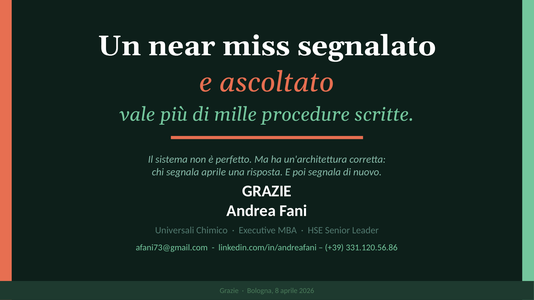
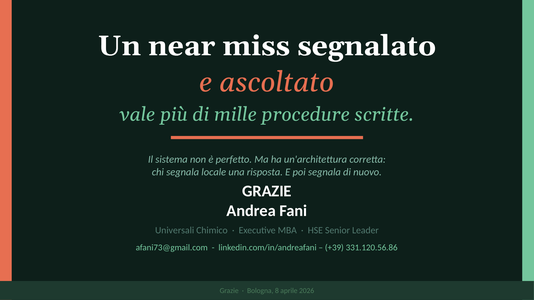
segnala aprile: aprile -> locale
